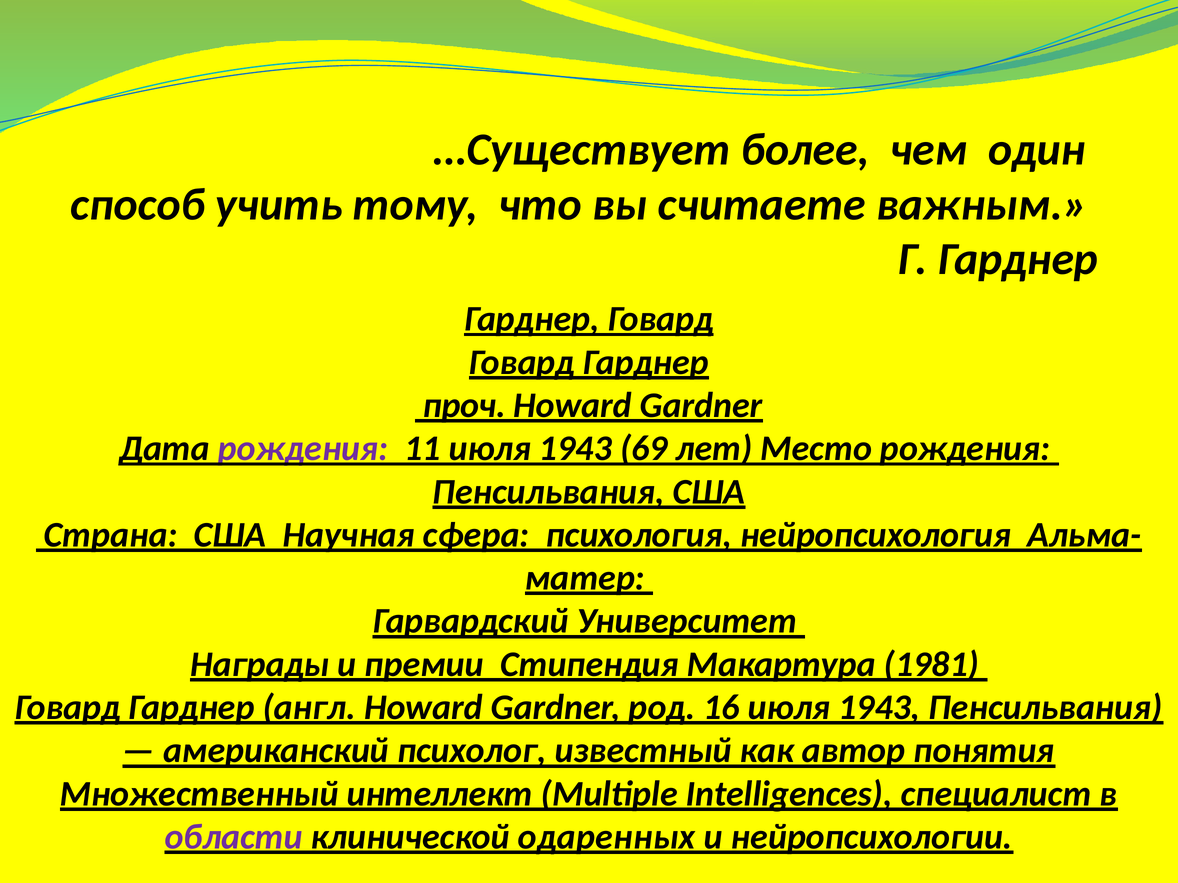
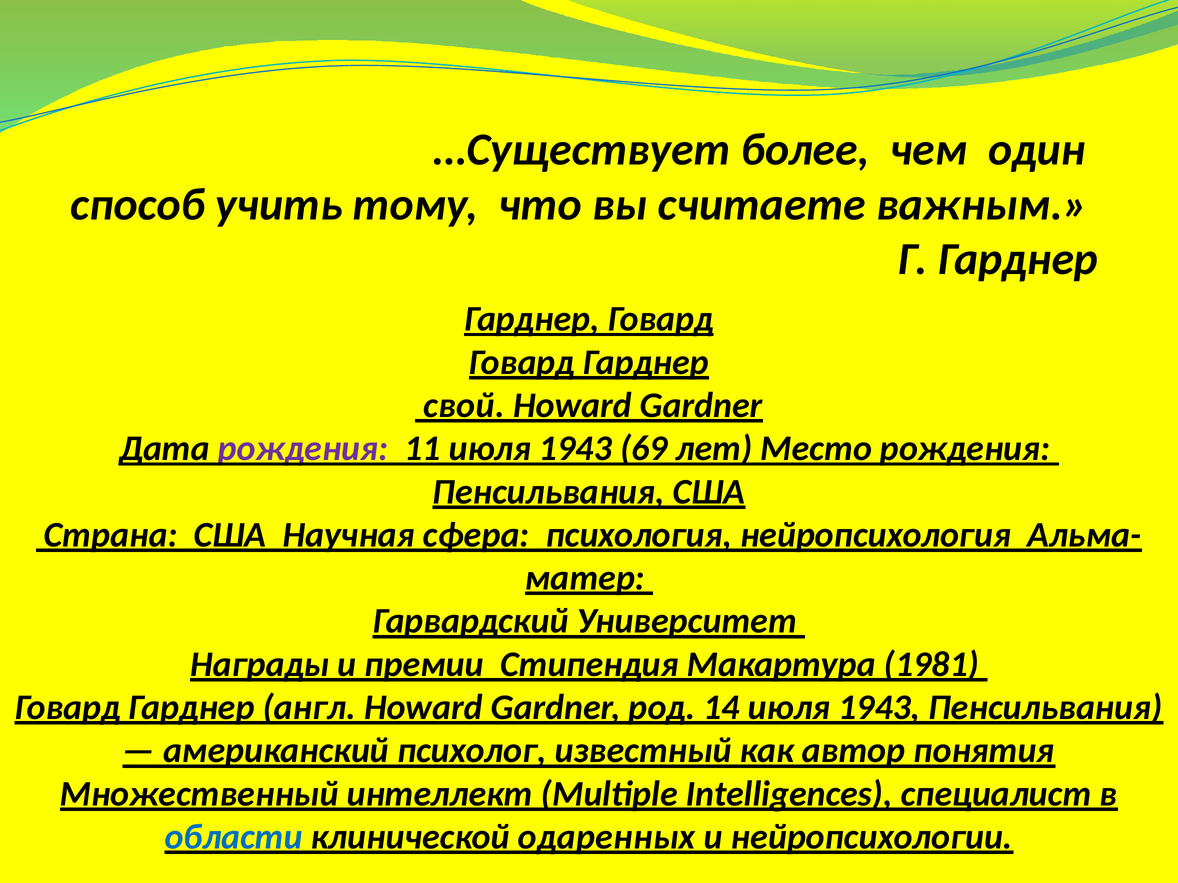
проч: проч -> свой
16: 16 -> 14
области colour: purple -> blue
